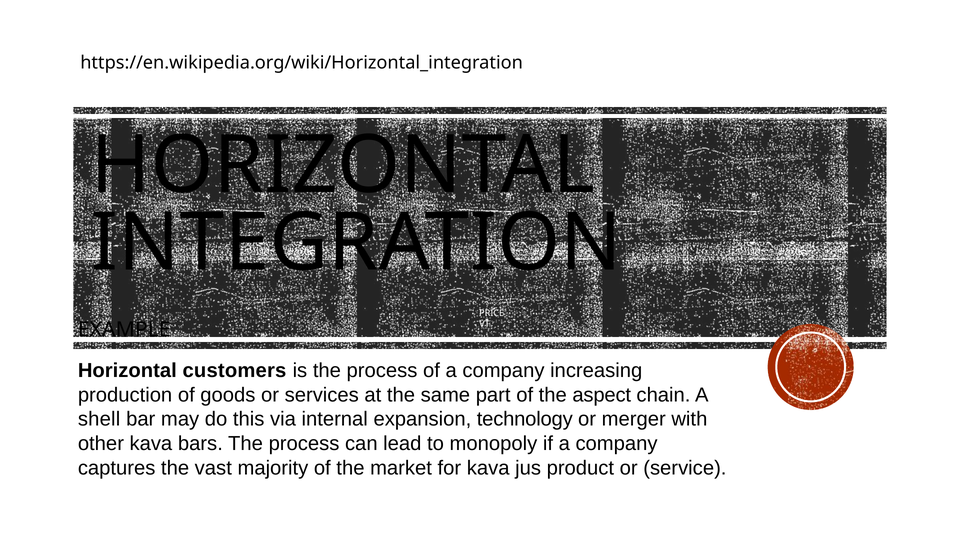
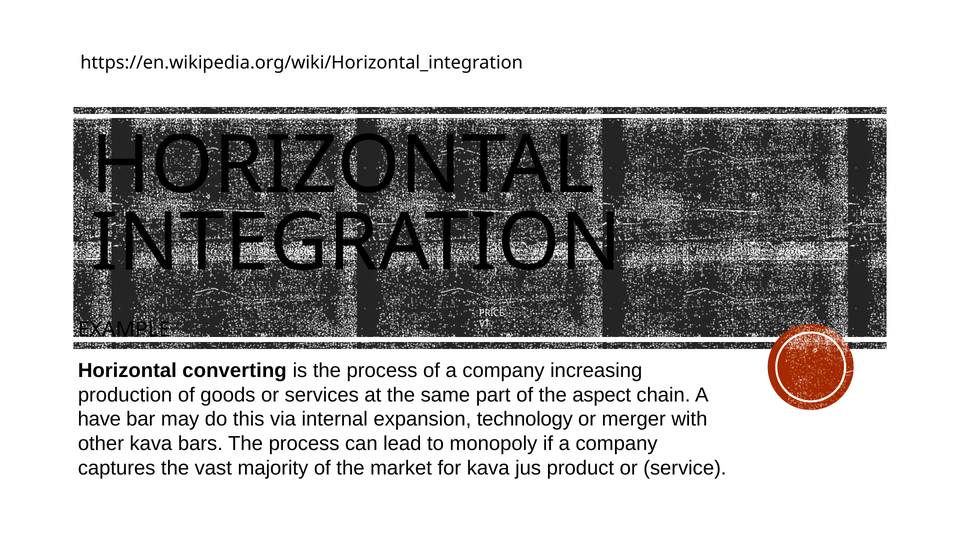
customers: customers -> converting
shell: shell -> have
